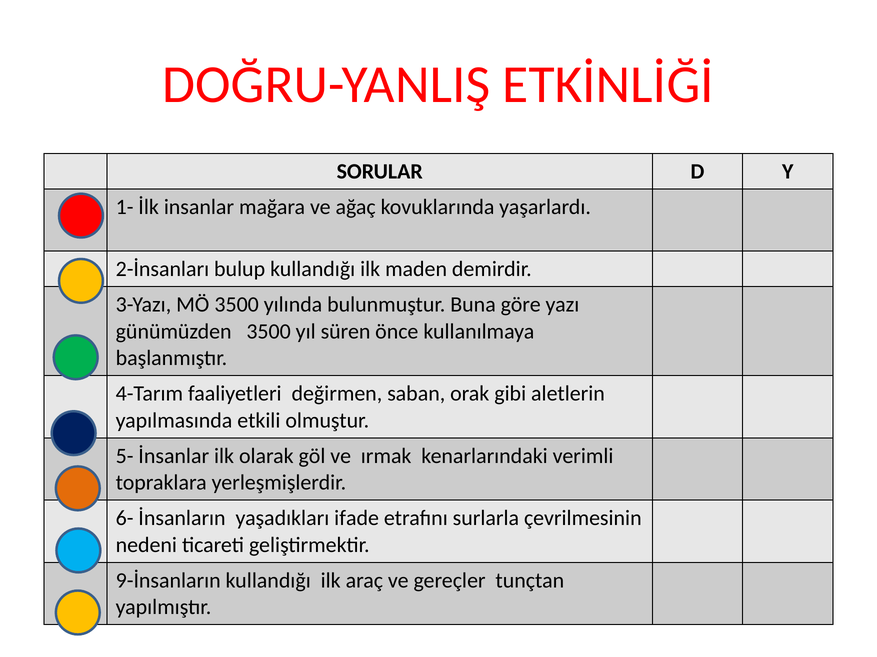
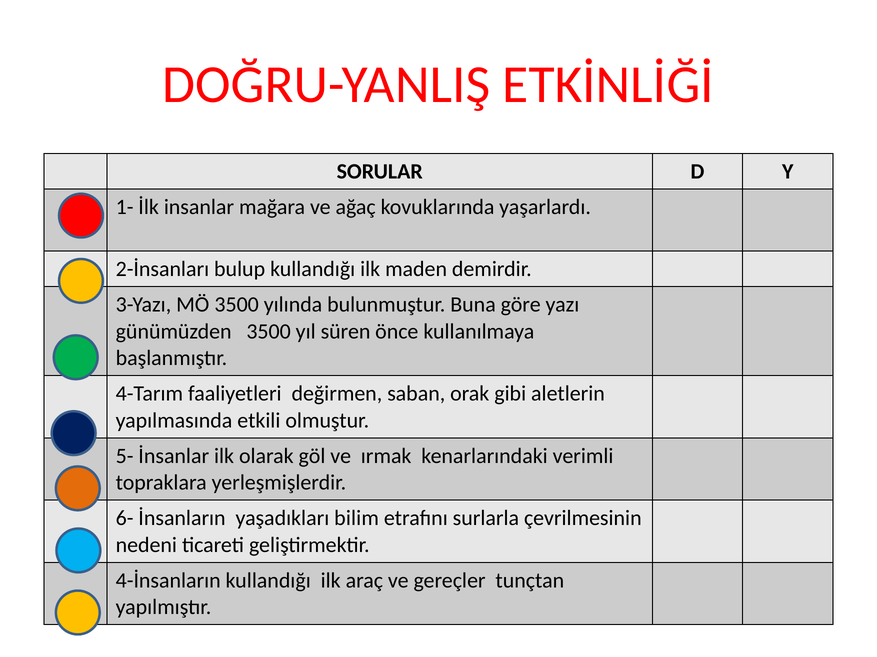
ifade: ifade -> bilim
9-İnsanların: 9-İnsanların -> 4-İnsanların
